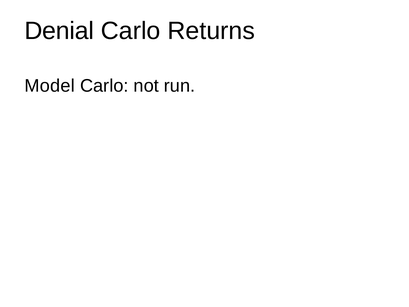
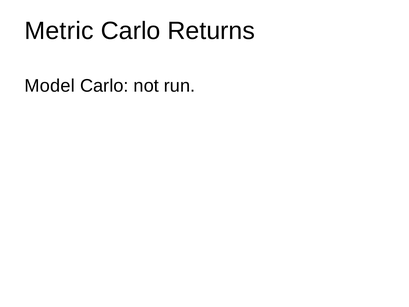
Denial: Denial -> Metric
